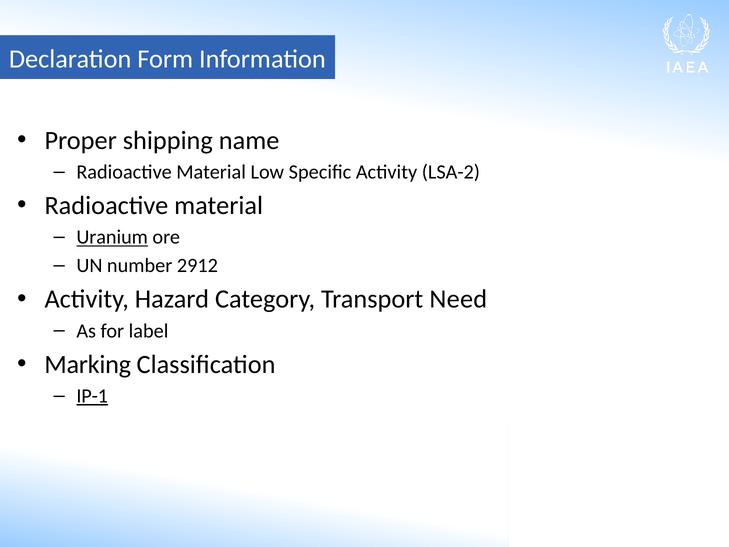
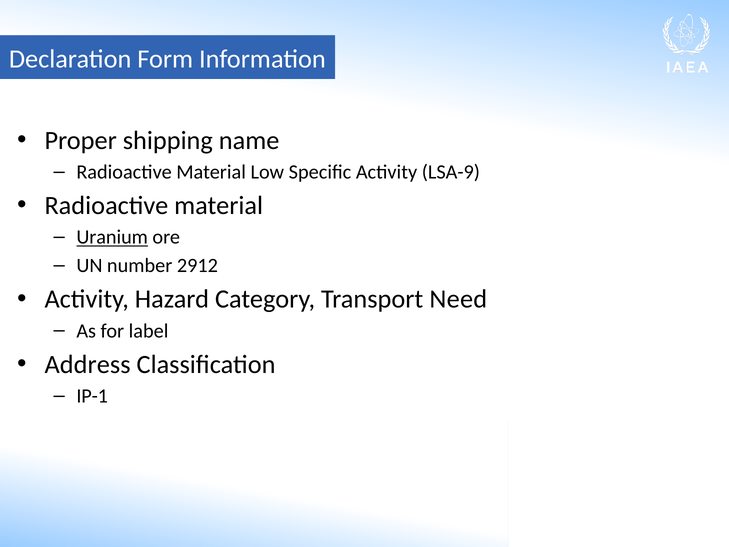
LSA-2: LSA-2 -> LSA-9
Marking: Marking -> Address
IP-1 underline: present -> none
